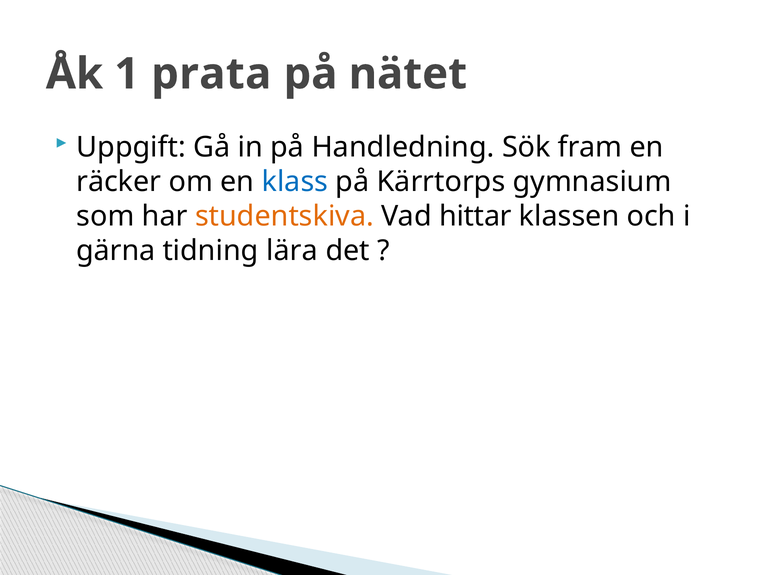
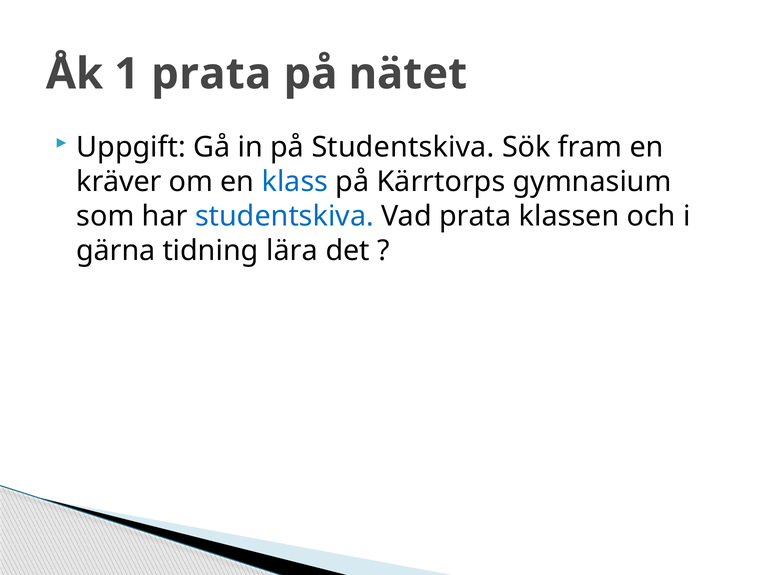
på Handledning: Handledning -> Studentskiva
räcker: räcker -> kräver
studentskiva at (284, 216) colour: orange -> blue
Vad hittar: hittar -> prata
